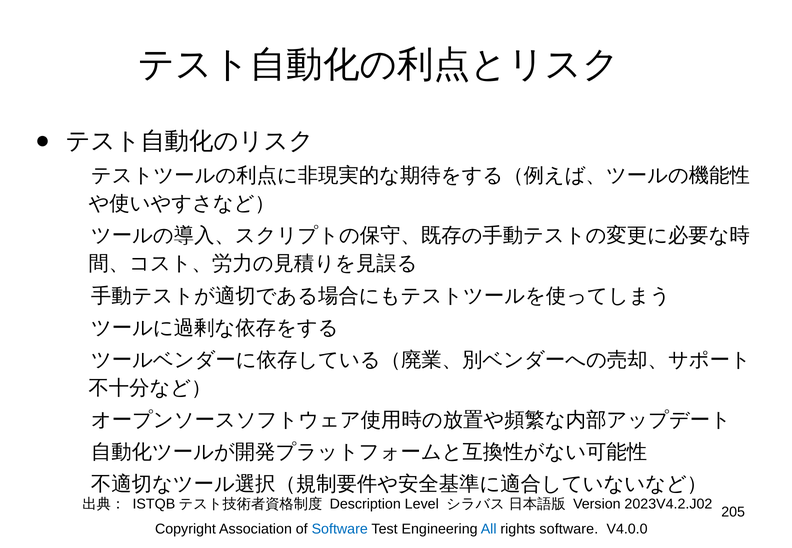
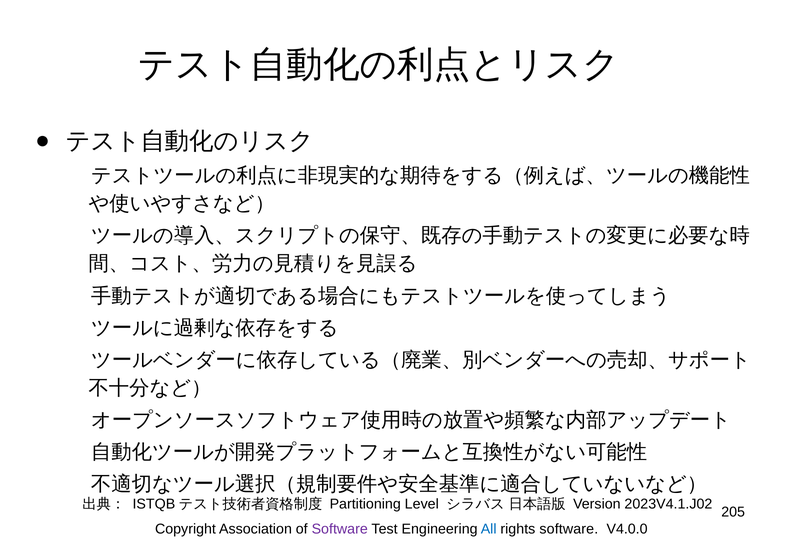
Description: Description -> Partitioning
2023V4.2.J02: 2023V4.2.J02 -> 2023V4.1.J02
Software at (340, 529) colour: blue -> purple
